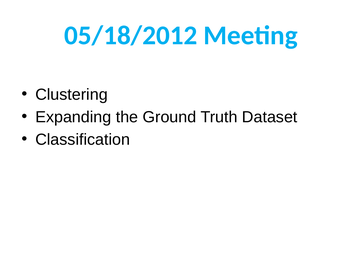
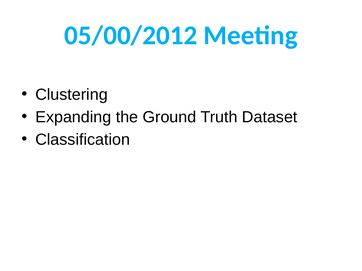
05/18/2012: 05/18/2012 -> 05/00/2012
